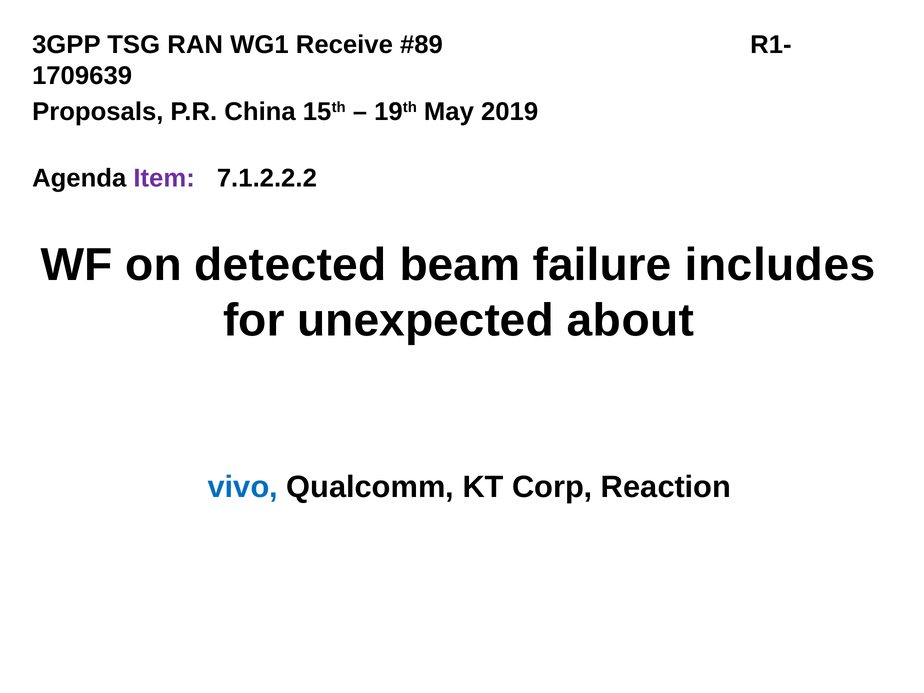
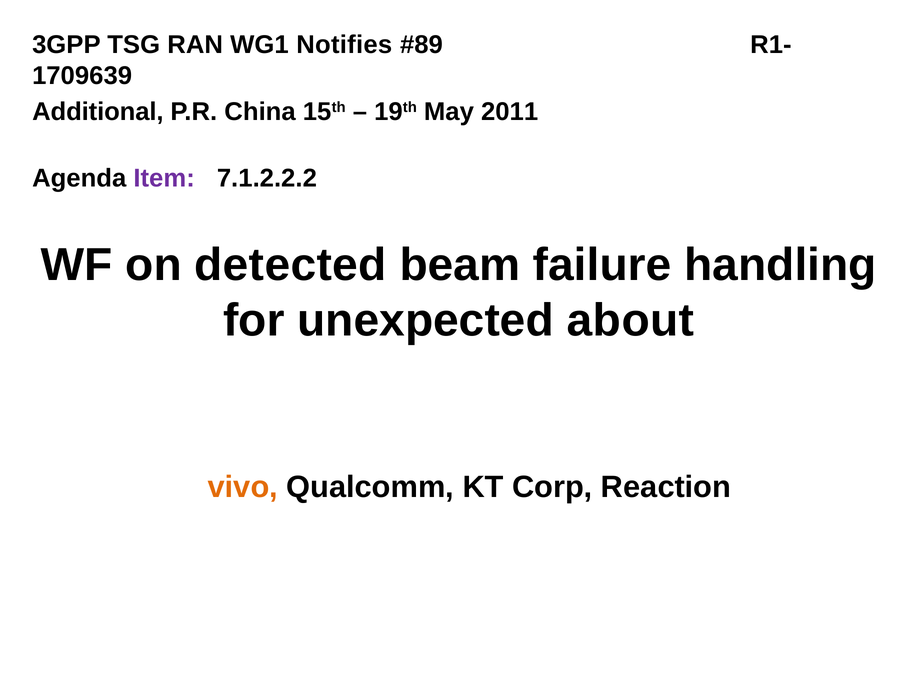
Receive: Receive -> Notifies
Proposals: Proposals -> Additional
2019: 2019 -> 2011
includes: includes -> handling
vivo colour: blue -> orange
